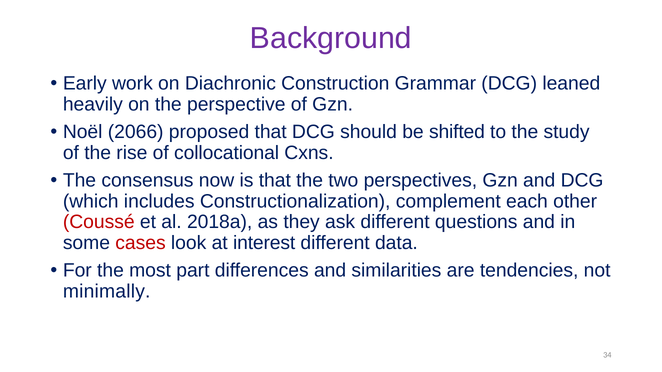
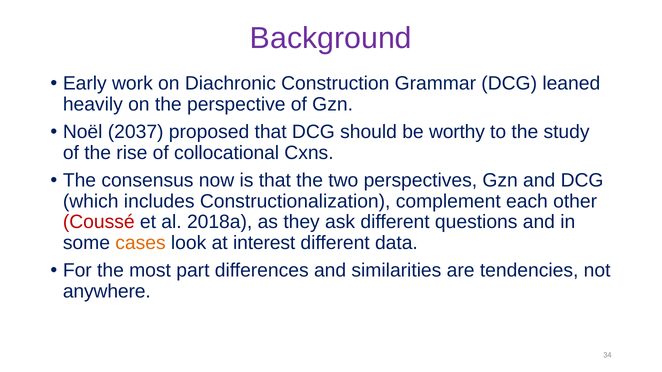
2066: 2066 -> 2037
shifted: shifted -> worthy
cases colour: red -> orange
minimally: minimally -> anywhere
